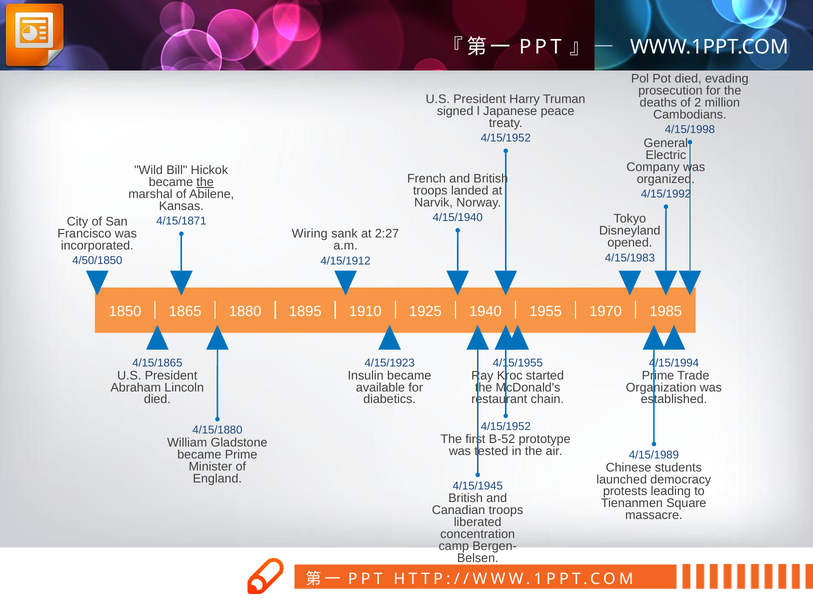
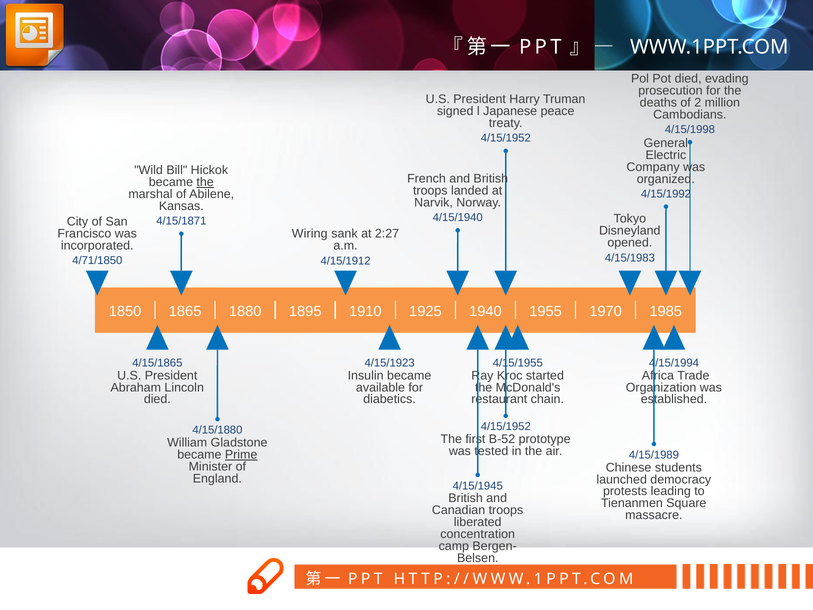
4/50/1850: 4/50/1850 -> 4/71/1850
Prime at (658, 375): Prime -> Africa
Prime at (241, 454) underline: none -> present
